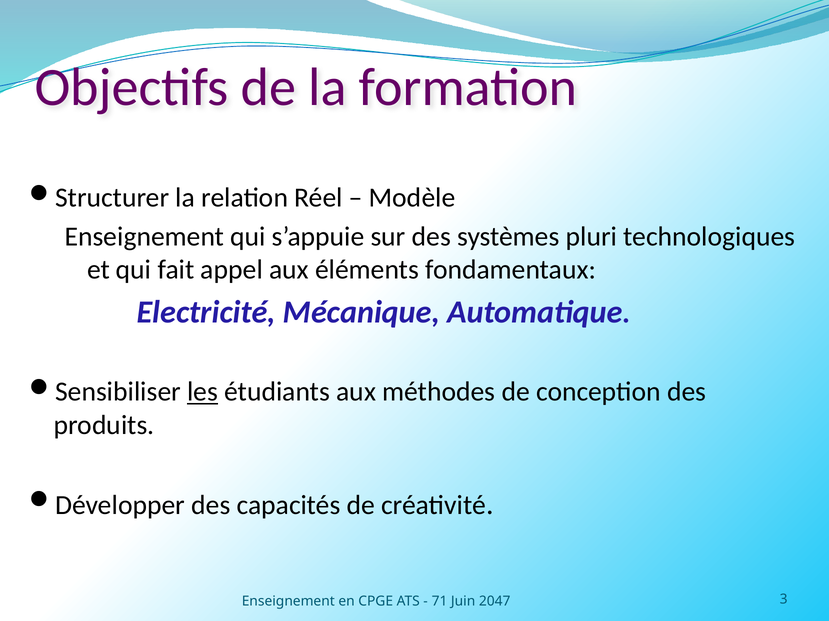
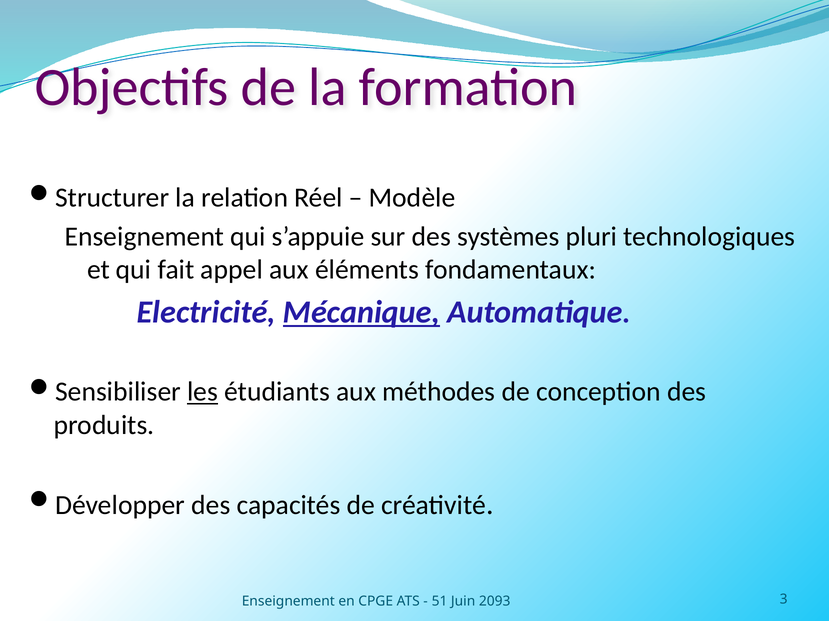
Mécanique underline: none -> present
71: 71 -> 51
2047: 2047 -> 2093
